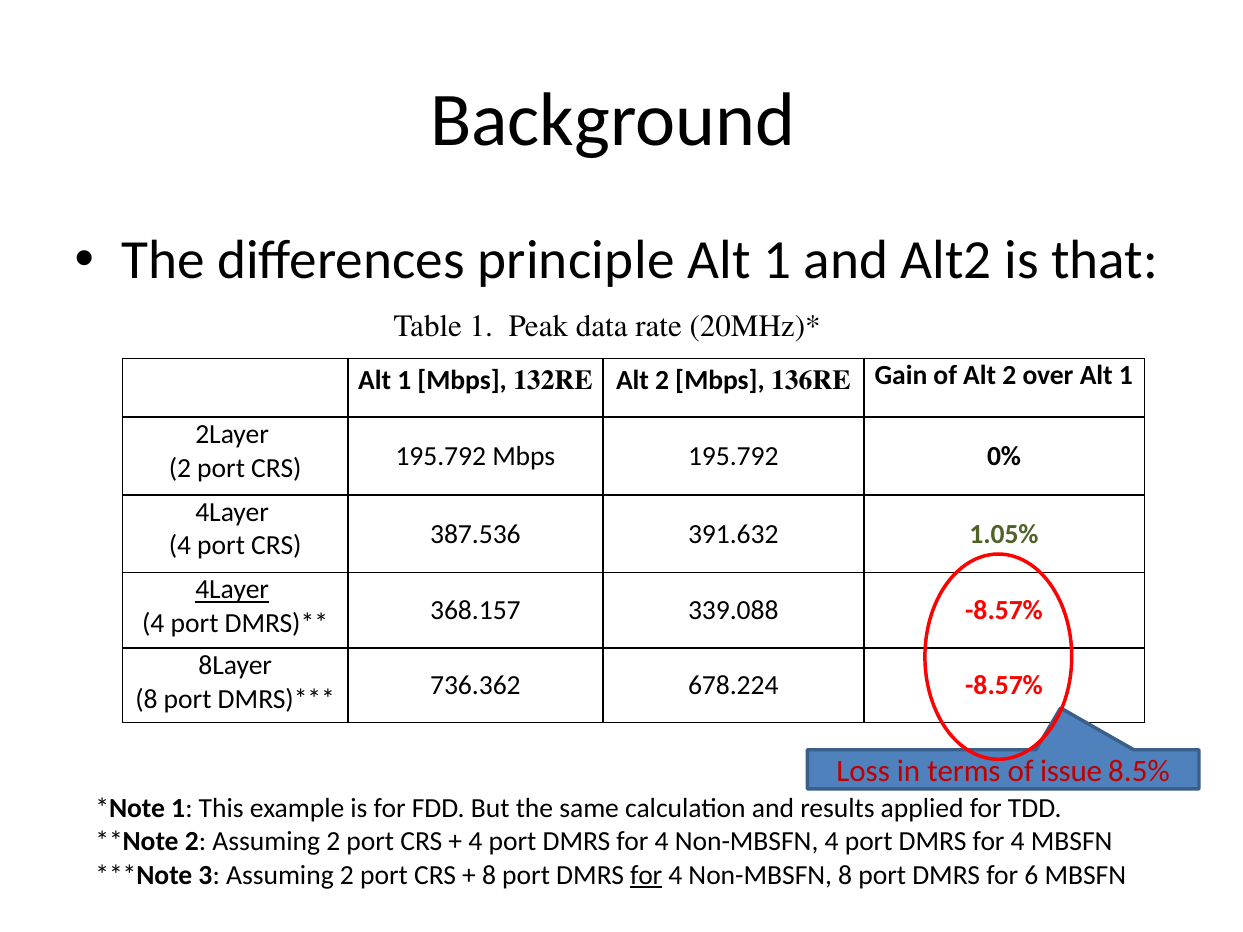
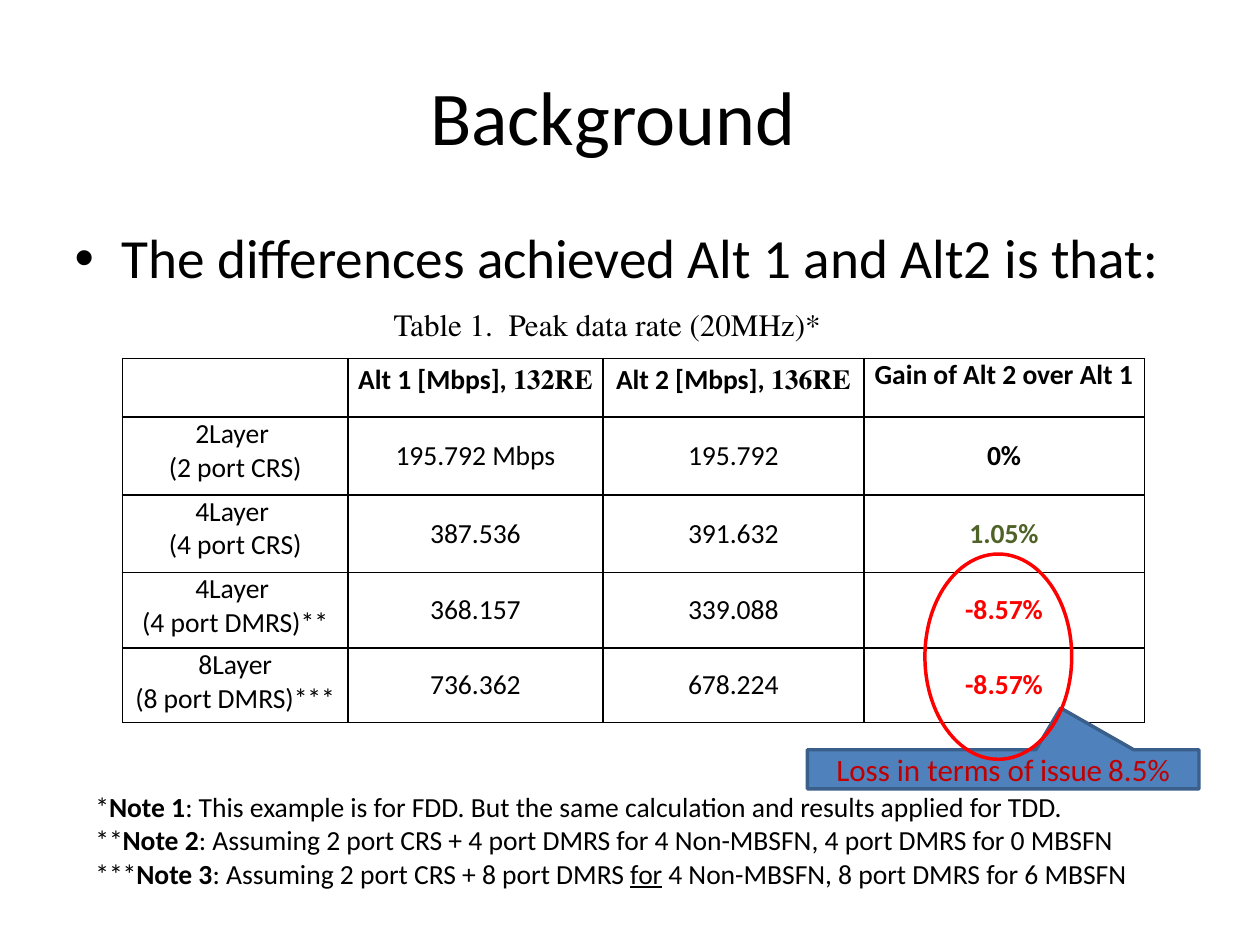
principle: principle -> achieved
4Layer at (232, 590) underline: present -> none
4 at (1018, 842): 4 -> 0
